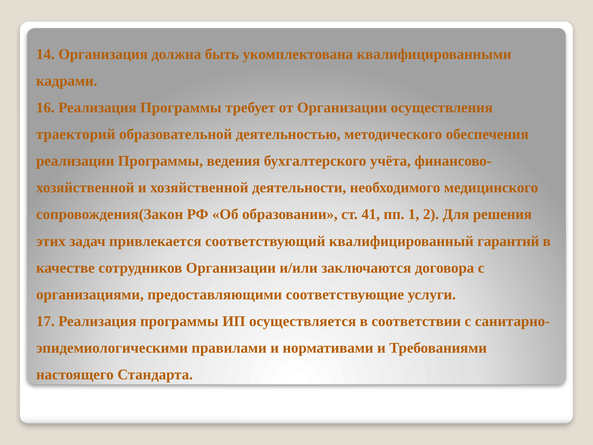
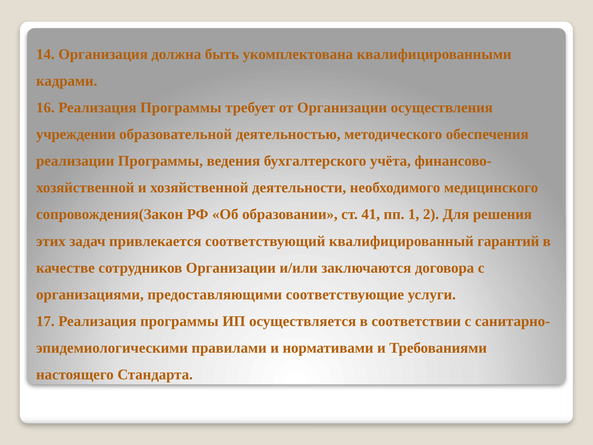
траекторий: траекторий -> учреждении
